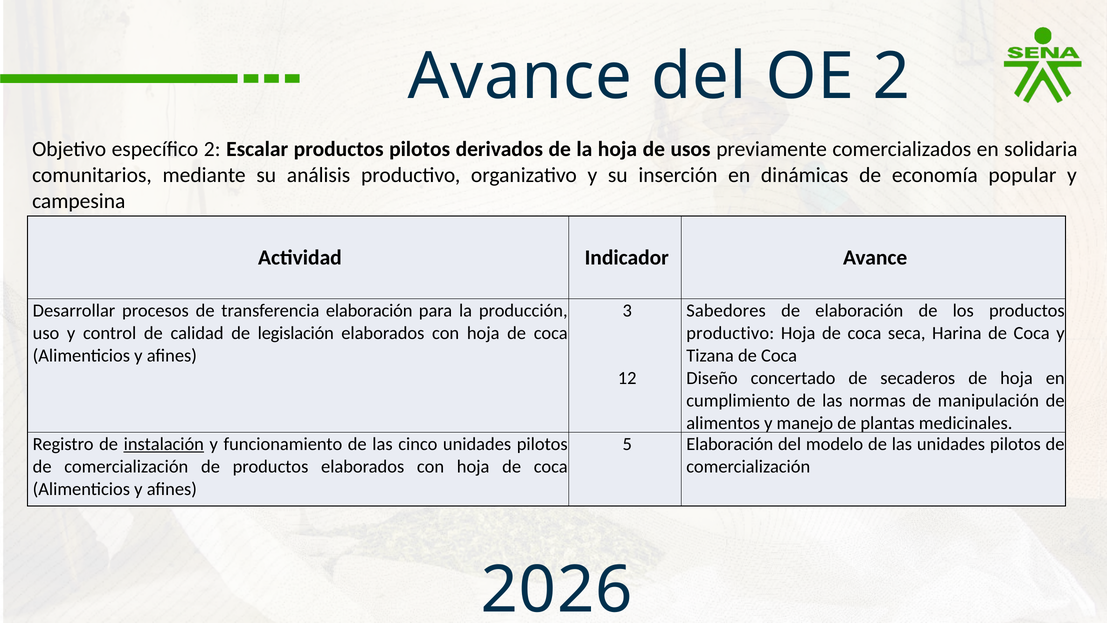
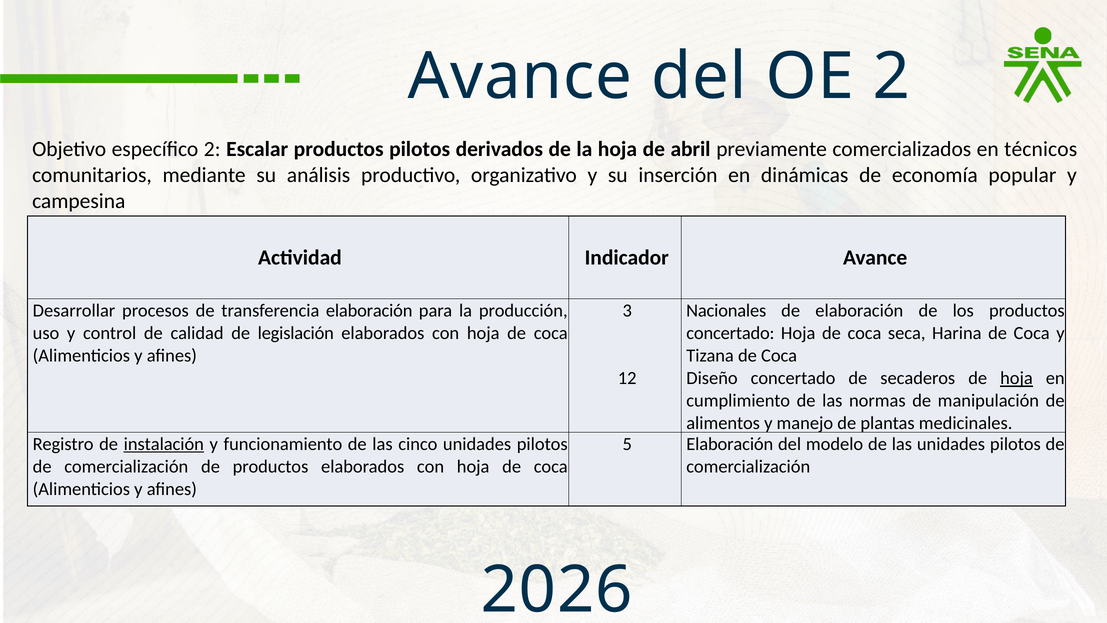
usos: usos -> abril
solidaria: solidaria -> técnicos
Sabedores: Sabedores -> Nacionales
productivo at (730, 333): productivo -> concertado
hoja at (1016, 378) underline: none -> present
